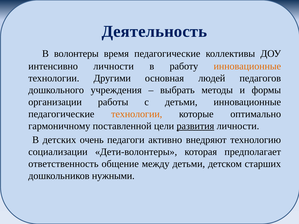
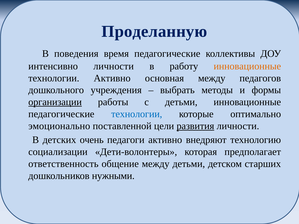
Деятельность: Деятельность -> Проделанную
волонтеры: волонтеры -> поведения
технологии Другими: Другими -> Активно
основная людей: людей -> между
организации underline: none -> present
технологии at (137, 114) colour: orange -> blue
гармоничному: гармоничному -> эмоционально
